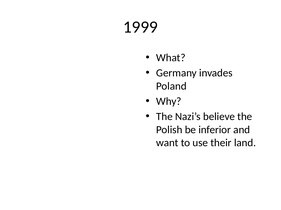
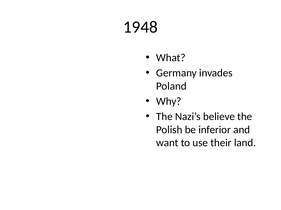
1999: 1999 -> 1948
